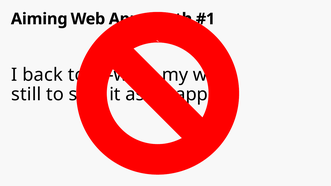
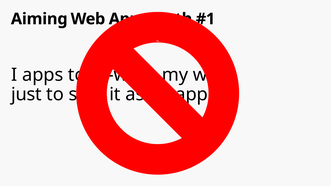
I back: back -> apps
still: still -> just
